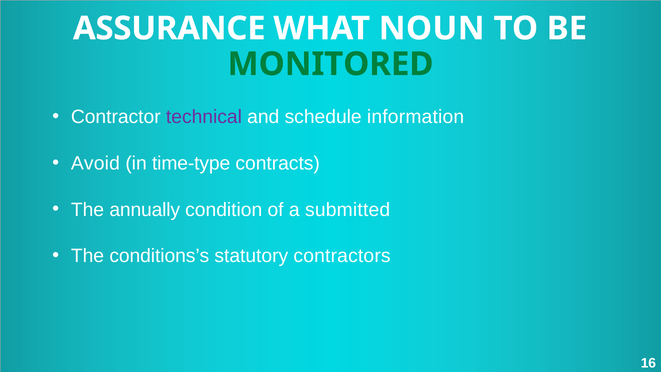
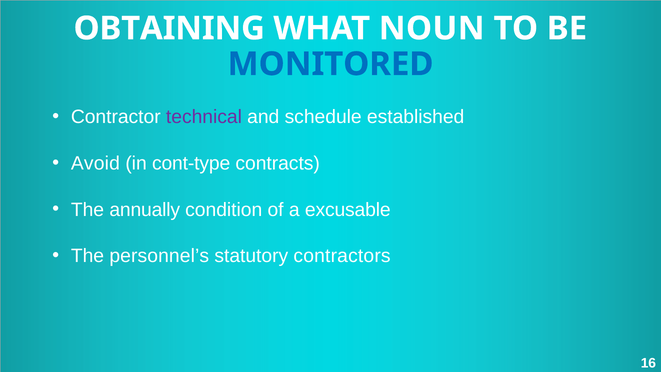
ASSURANCE: ASSURANCE -> OBTAINING
MONITORED colour: green -> blue
information: information -> established
time-type: time-type -> cont-type
submitted: submitted -> excusable
conditions’s: conditions’s -> personnel’s
